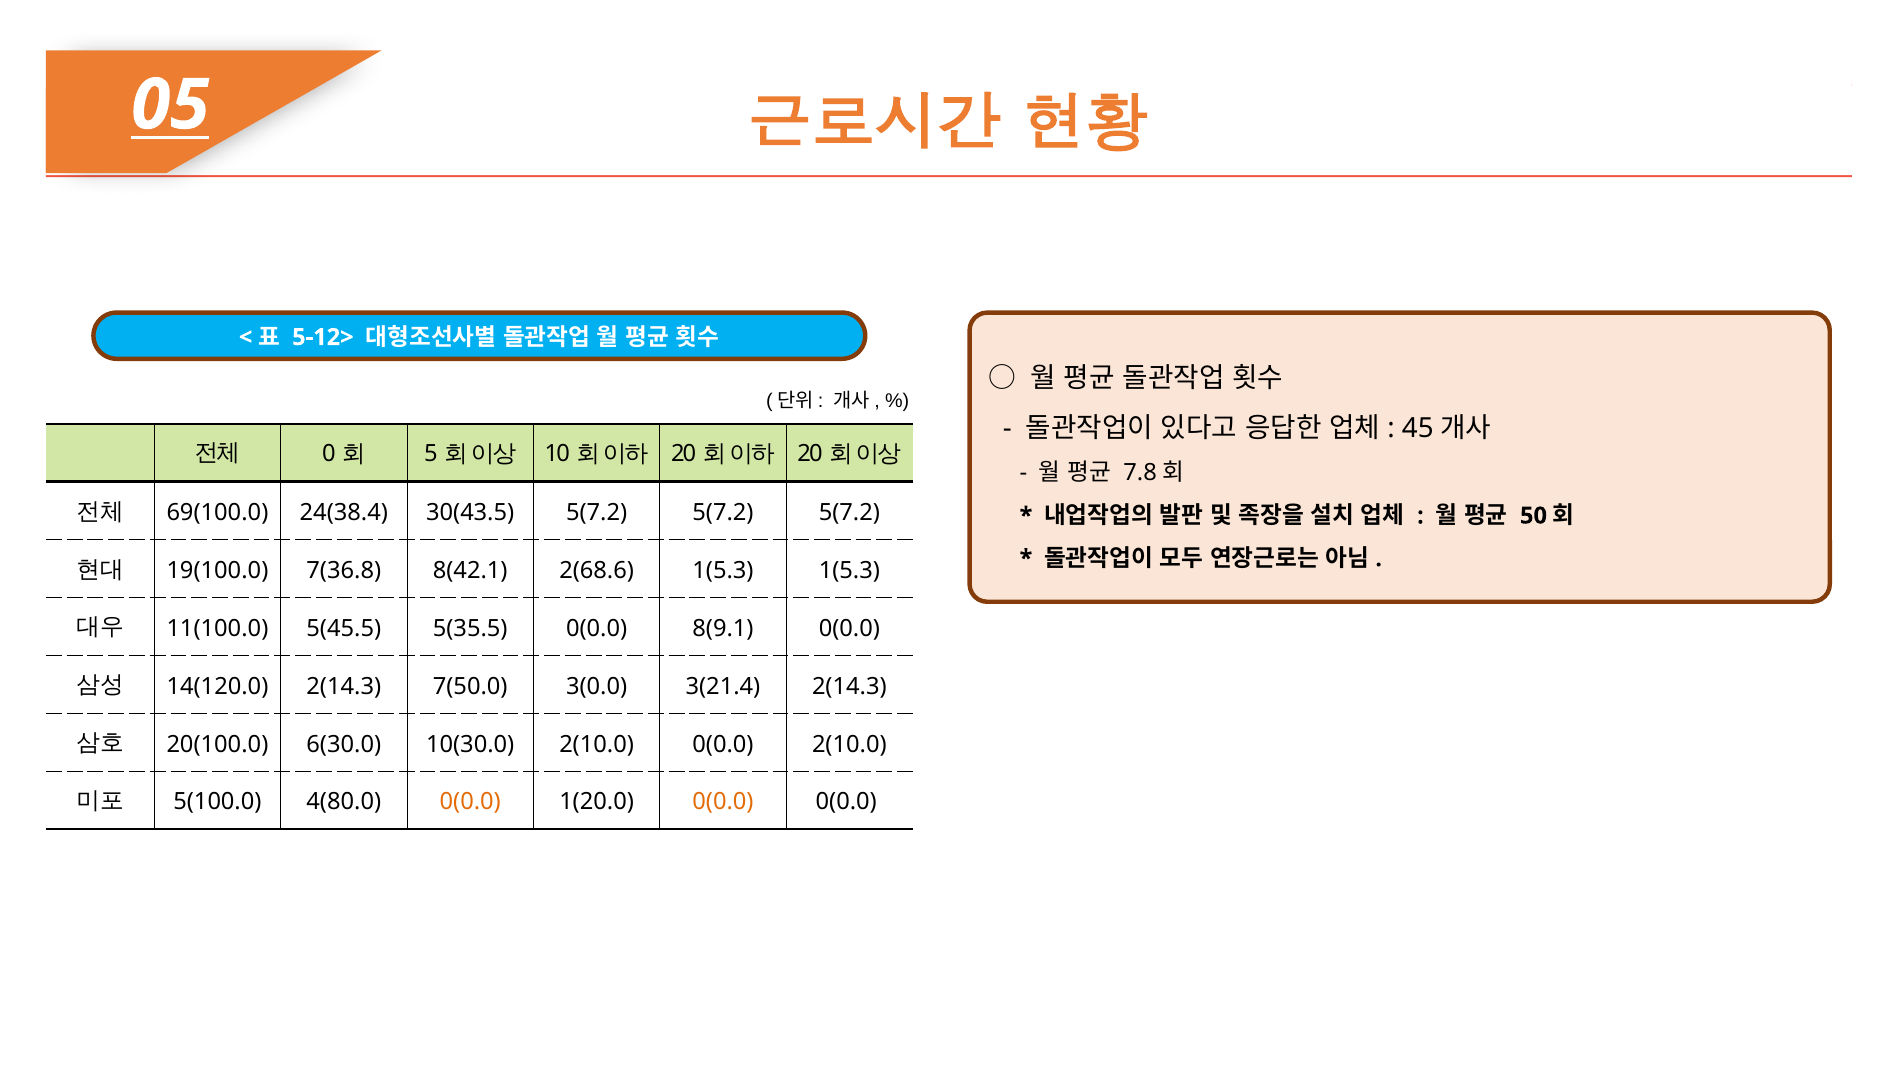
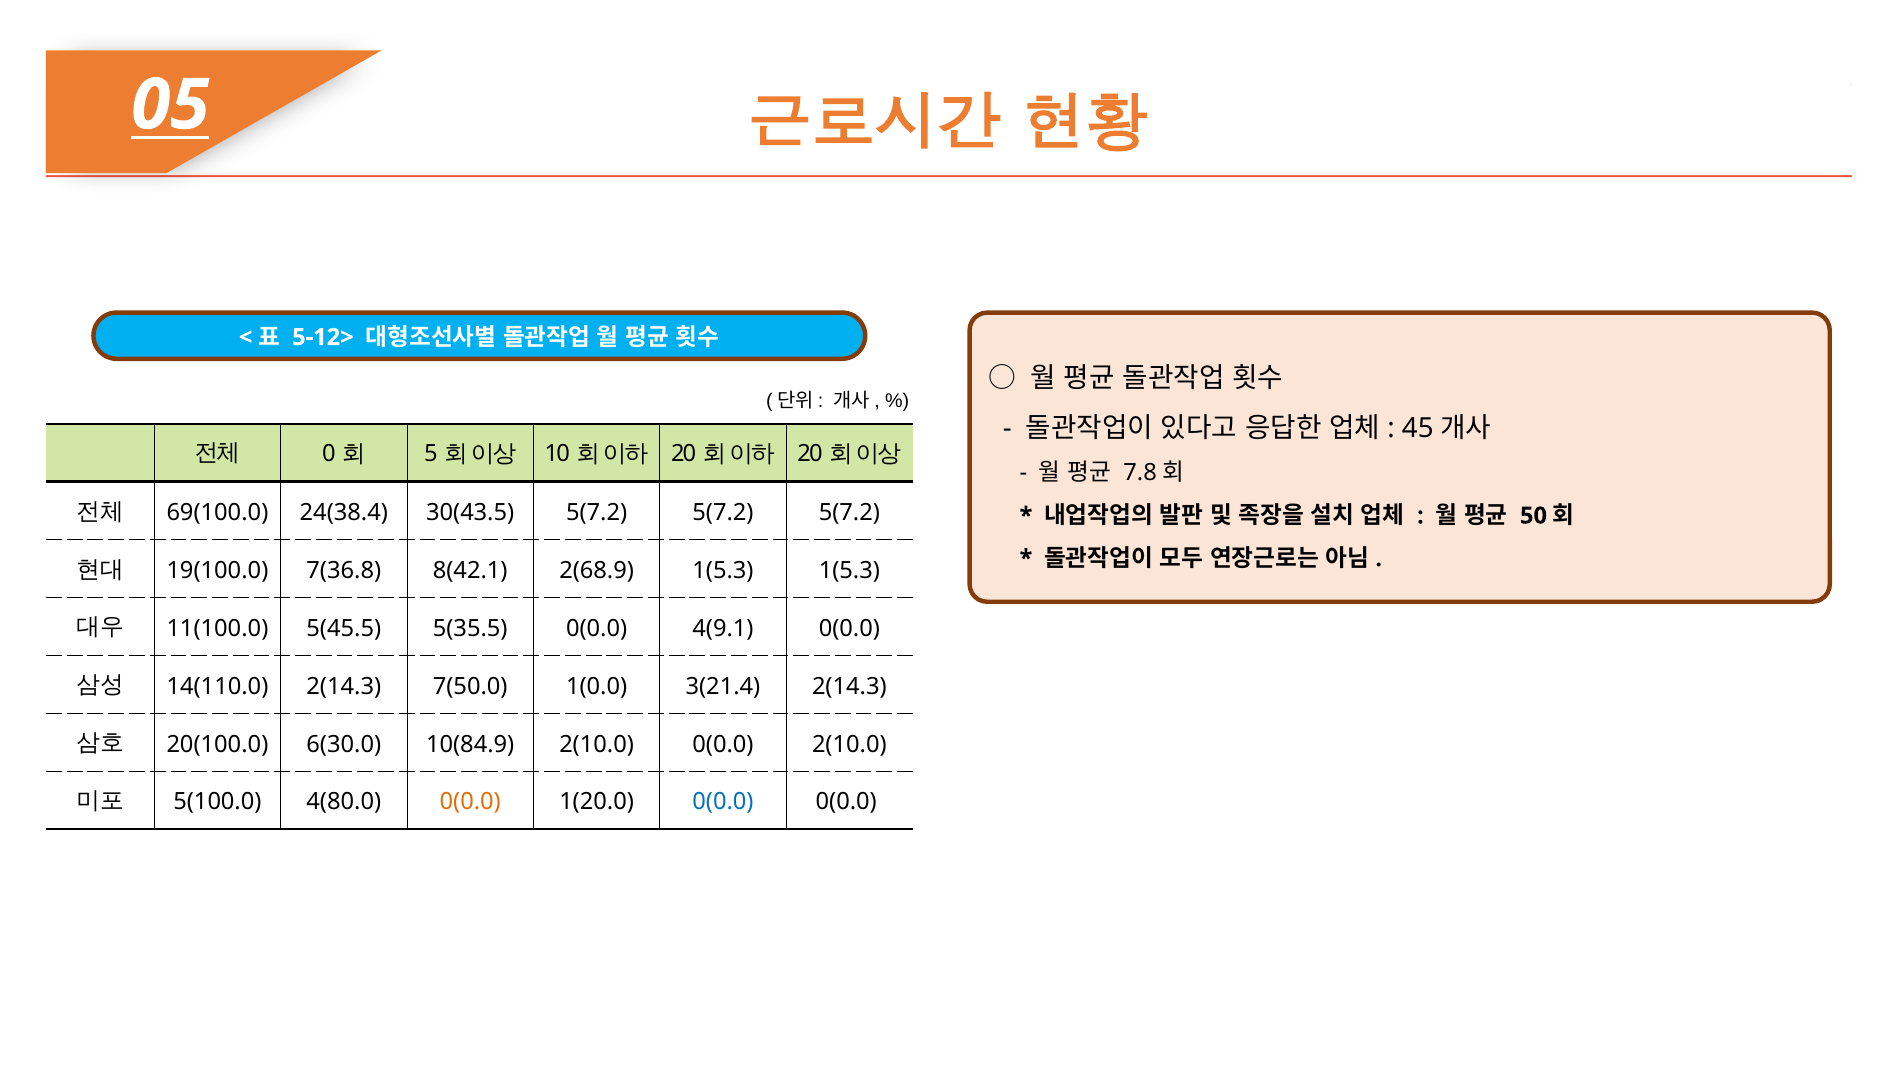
2(68.6: 2(68.6 -> 2(68.9
8(9.1: 8(9.1 -> 4(9.1
14(120.0: 14(120.0 -> 14(110.0
3(0.0: 3(0.0 -> 1(0.0
10(30.0: 10(30.0 -> 10(84.9
0(0.0 at (723, 803) colour: orange -> blue
